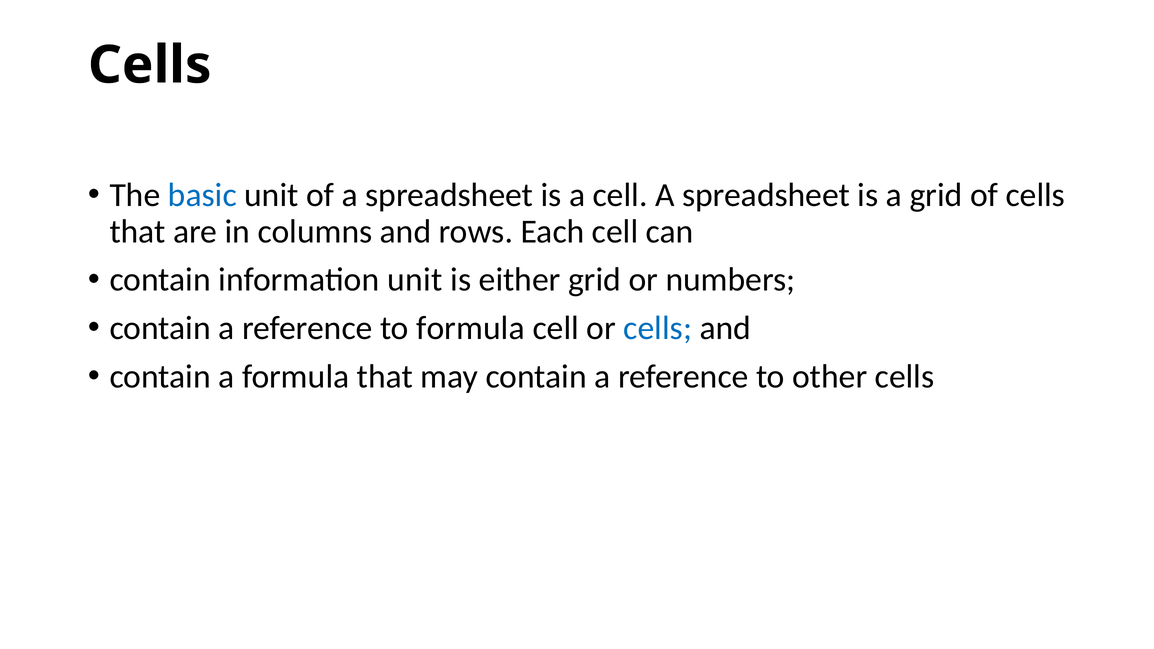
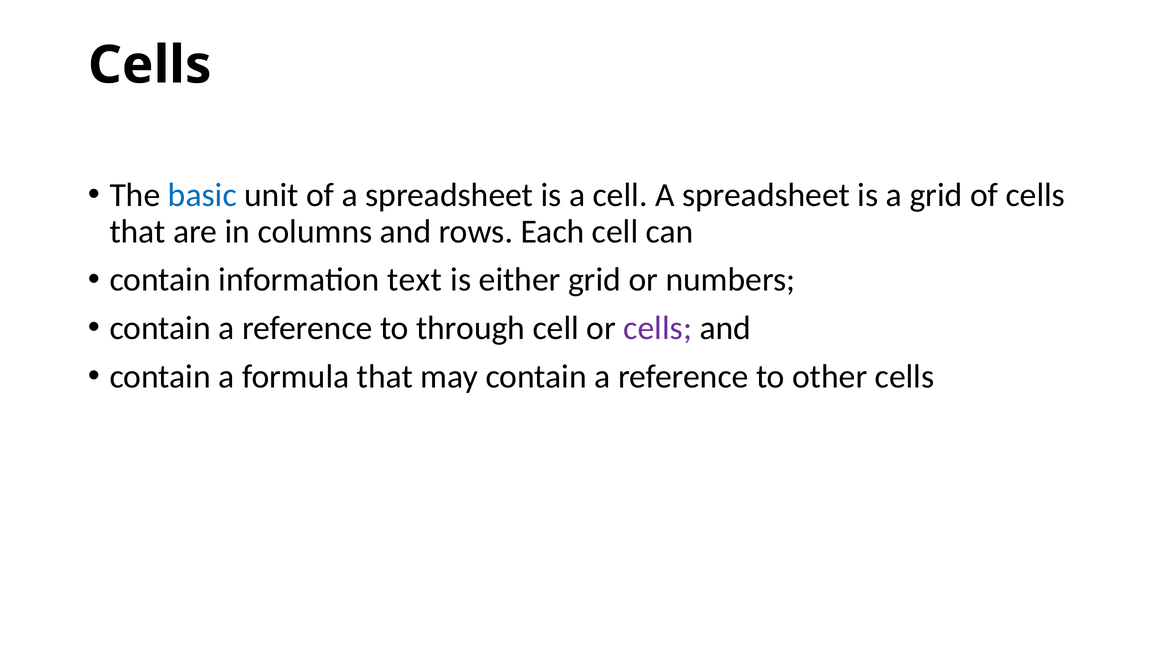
information unit: unit -> text
to formula: formula -> through
cells at (658, 328) colour: blue -> purple
